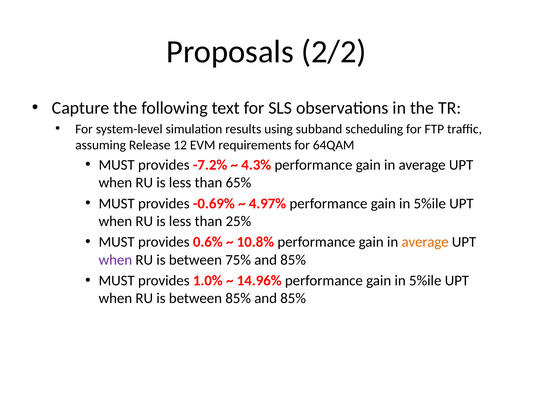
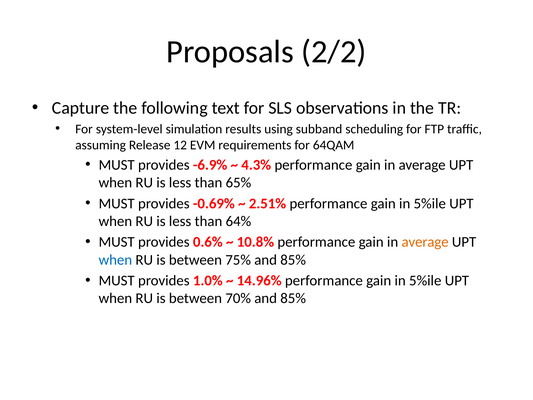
-7.2%: -7.2% -> -6.9%
4.97%: 4.97% -> 2.51%
25%: 25% -> 64%
when at (115, 260) colour: purple -> blue
between 85%: 85% -> 70%
